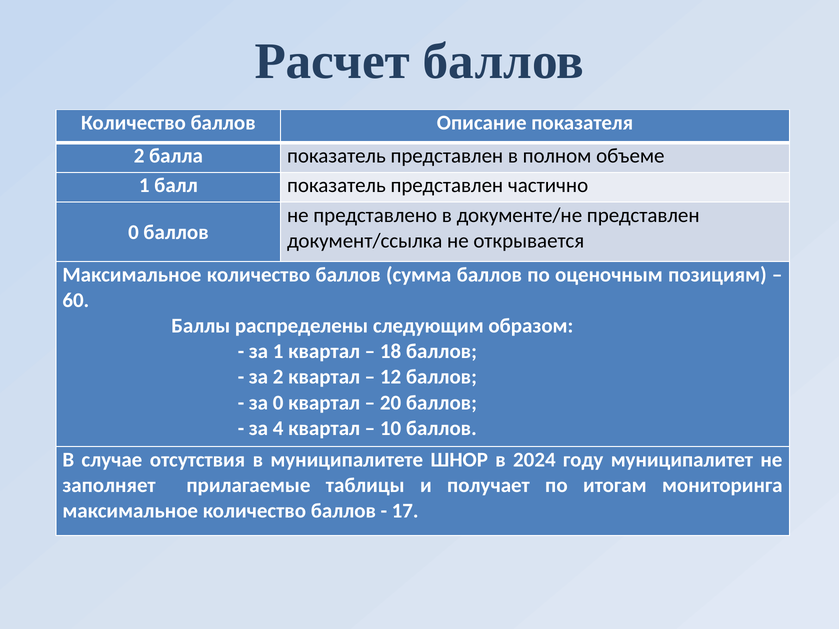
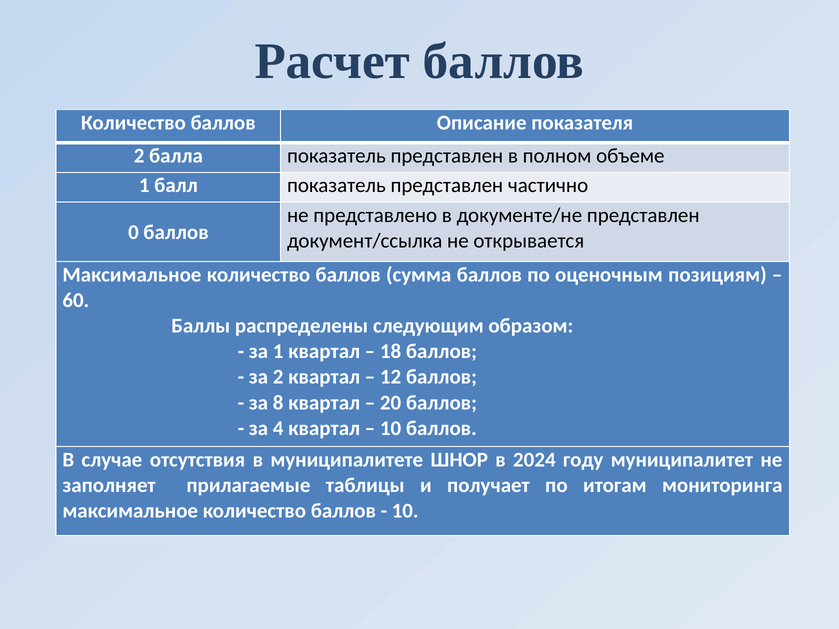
за 0: 0 -> 8
17 at (405, 511): 17 -> 10
